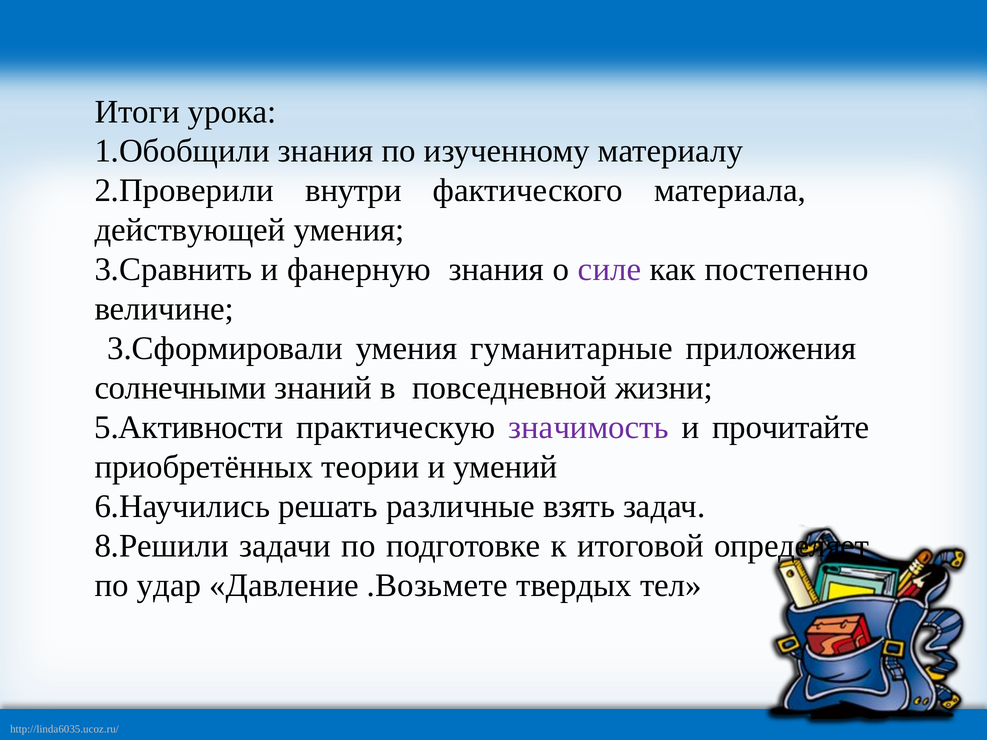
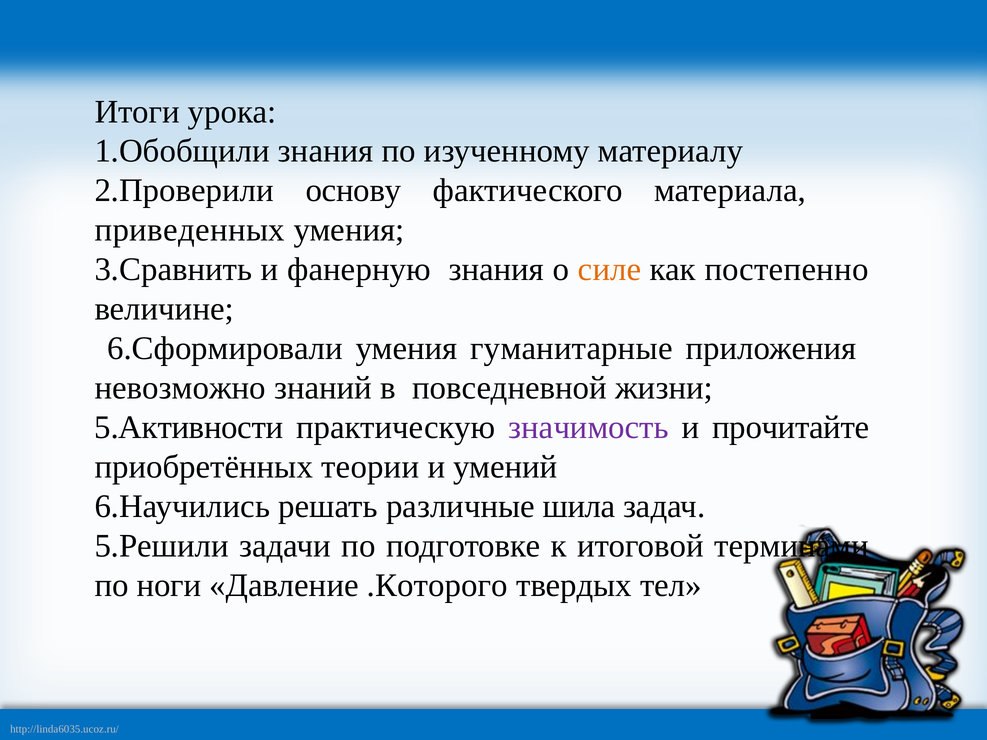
внутри: внутри -> основу
действующей: действующей -> приведенных
силе colour: purple -> orange
3.Сформировали: 3.Сформировали -> 6.Сформировали
солнечными: солнечными -> невозможно
взять: взять -> шила
8.Решили: 8.Решили -> 5.Решили
определяет: определяет -> терминами
удар: удар -> ноги
.Возьмете: .Возьмете -> .Которого
